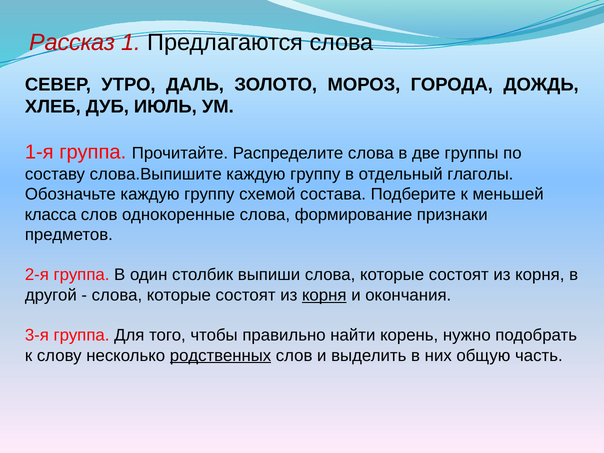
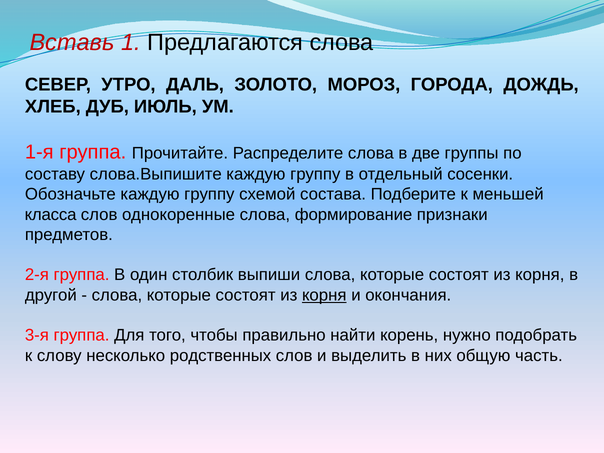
Рассказ: Рассказ -> Вставь
глаголы: глаголы -> сосенки
родственных underline: present -> none
